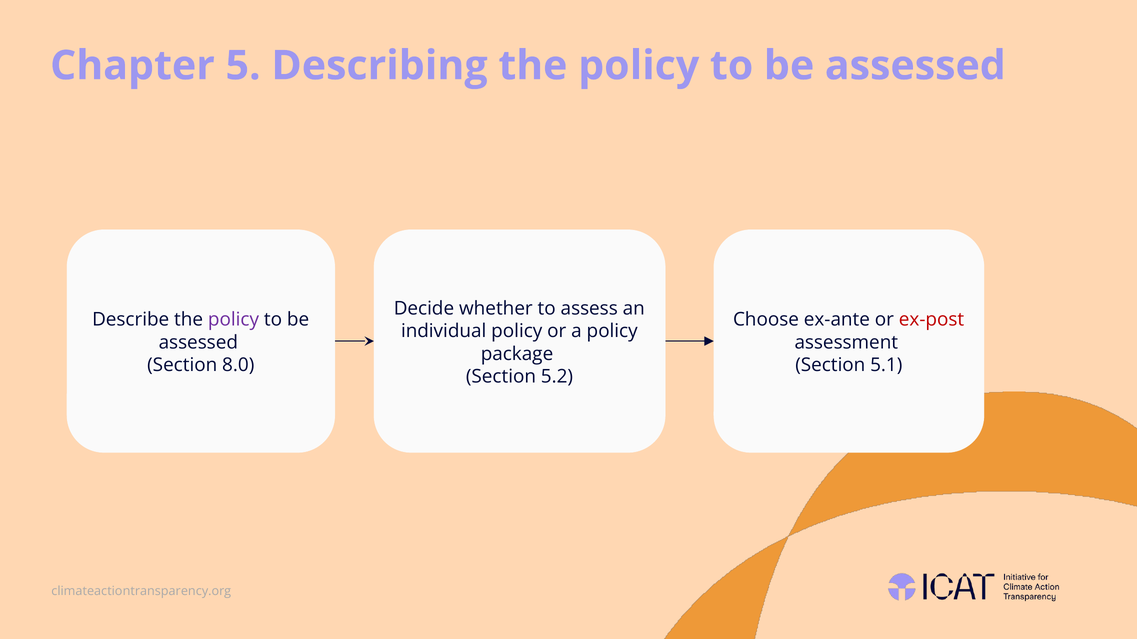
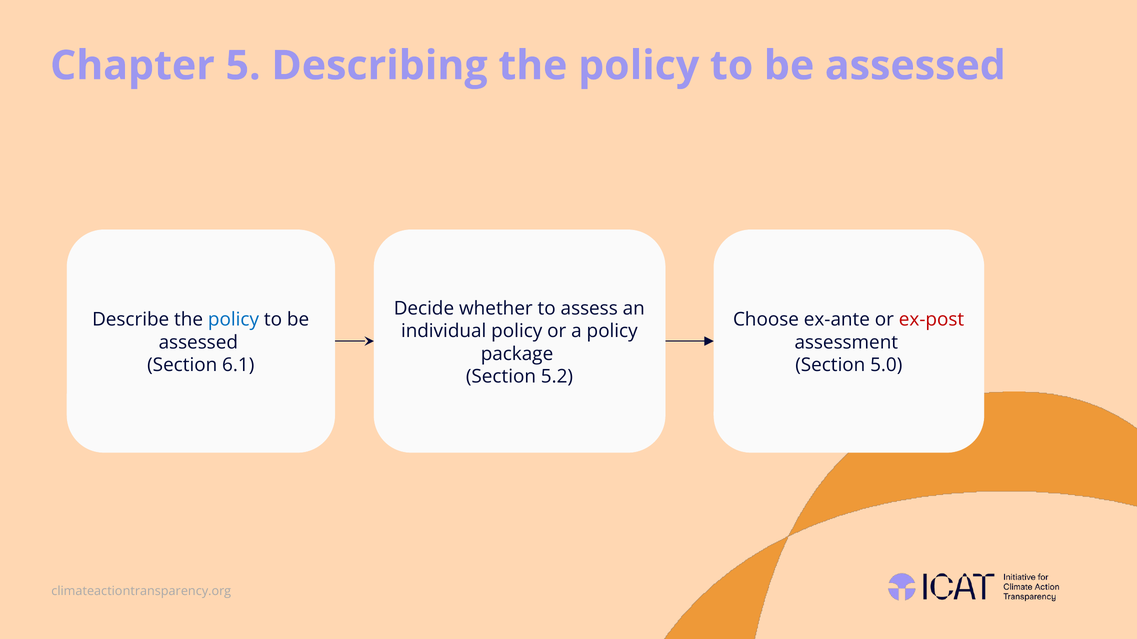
policy at (233, 320) colour: purple -> blue
8.0: 8.0 -> 6.1
5.1: 5.1 -> 5.0
